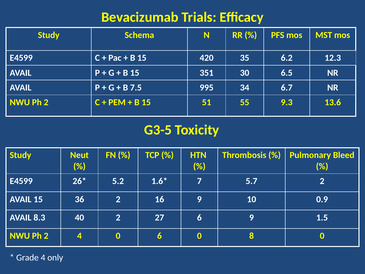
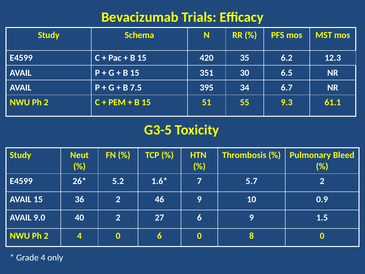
995: 995 -> 395
13.6: 13.6 -> 61.1
16: 16 -> 46
8.3: 8.3 -> 9.0
